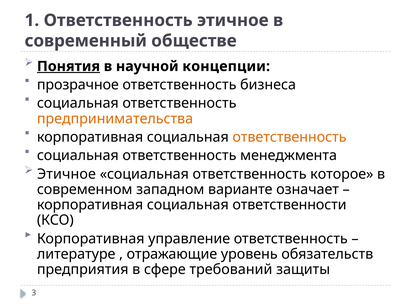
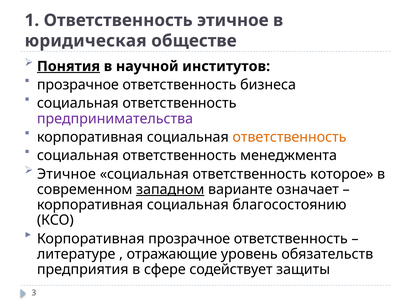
современный: современный -> юридическая
концепции: концепции -> институтов
предпринимательства colour: orange -> purple
западном underline: none -> present
ответственности: ответственности -> благосостоянию
Корпоративная управление: управление -> прозрачное
требований: требований -> содействует
